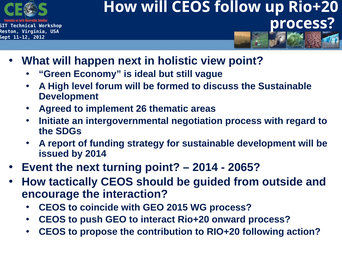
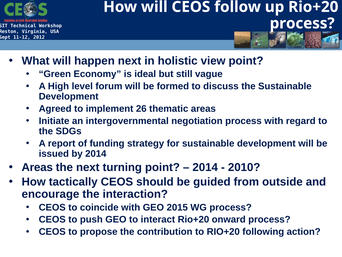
Event at (37, 167): Event -> Areas
2065: 2065 -> 2010
